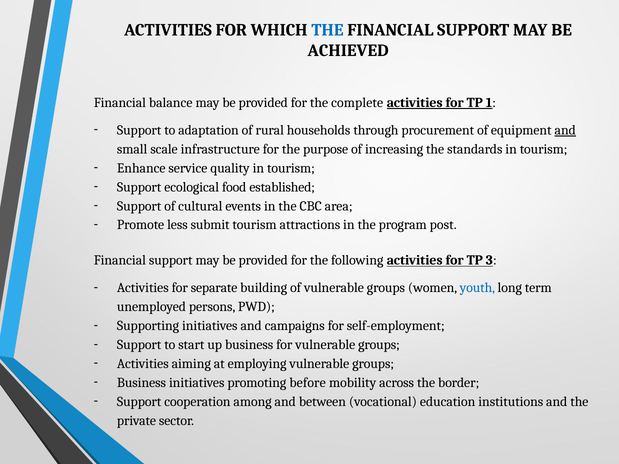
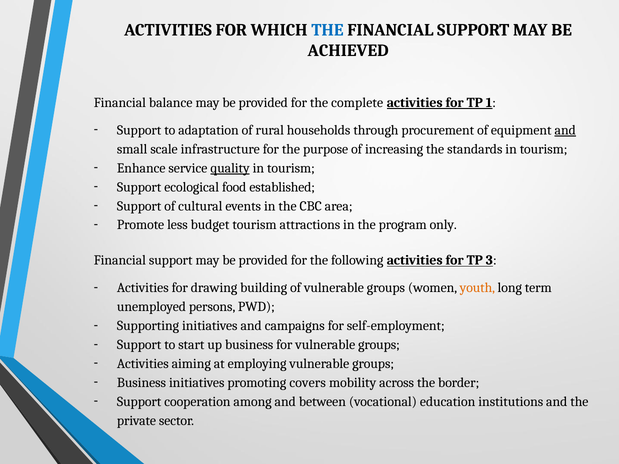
quality underline: none -> present
submit: submit -> budget
post: post -> only
separate: separate -> drawing
youth colour: blue -> orange
before: before -> covers
